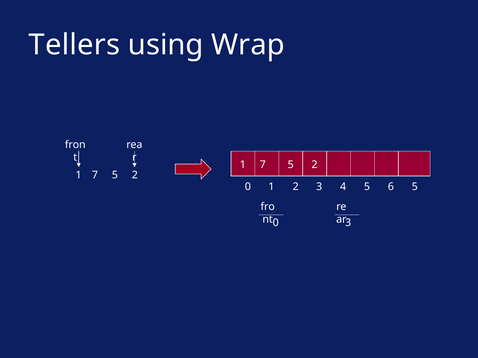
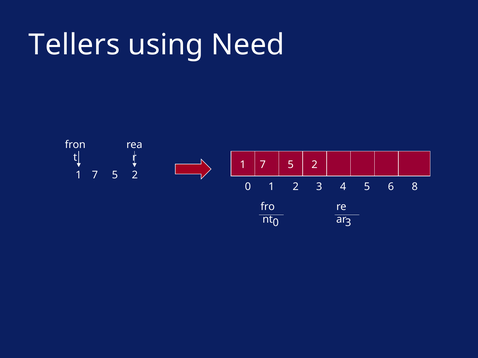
Wrap: Wrap -> Need
5 5: 5 -> 8
